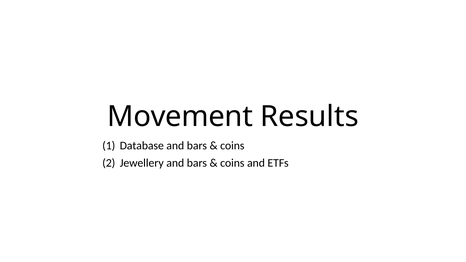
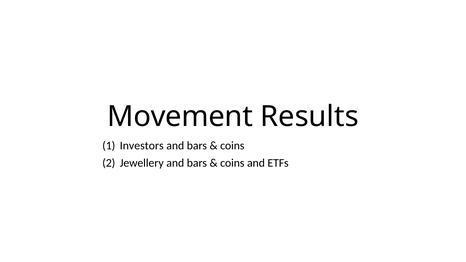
Database: Database -> Investors
